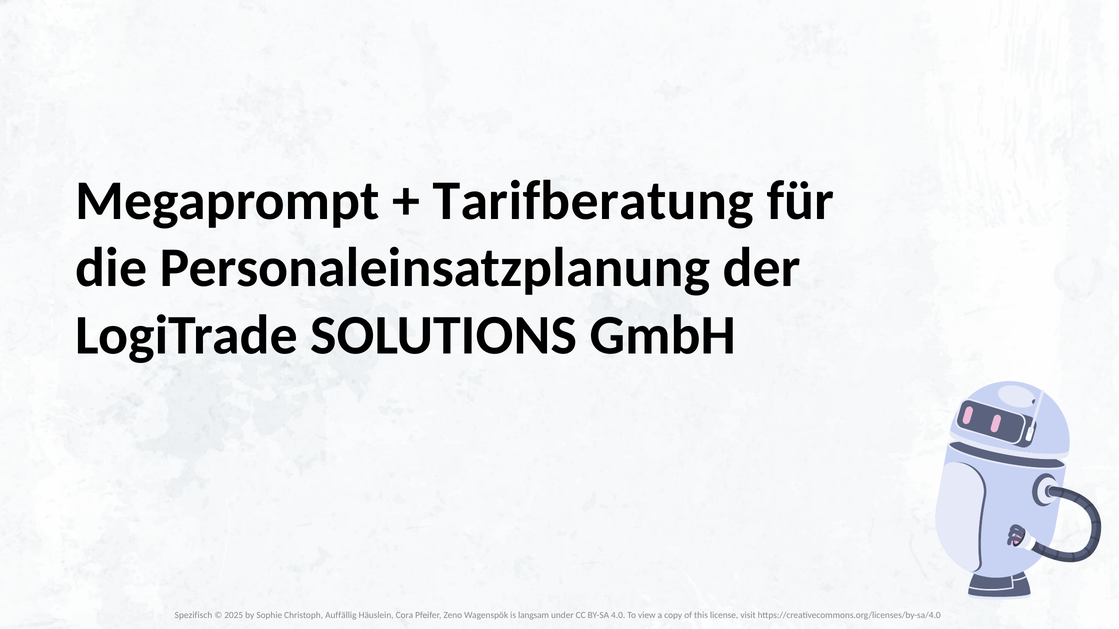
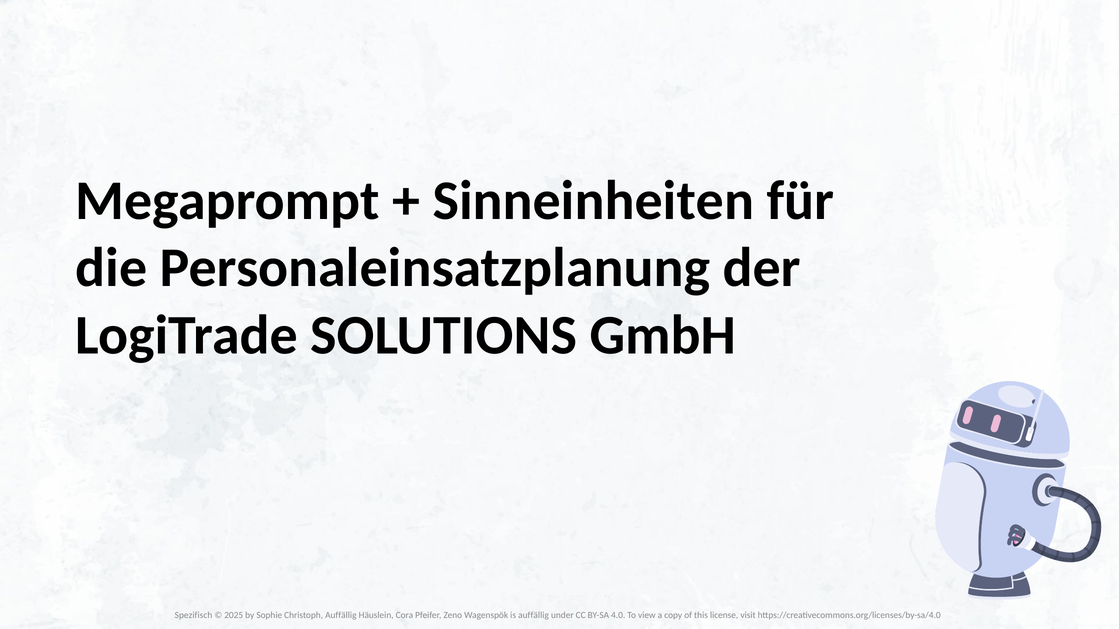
Tarifberatung: Tarifberatung -> Sinneinheiten
is langsam: langsam -> auffällig
